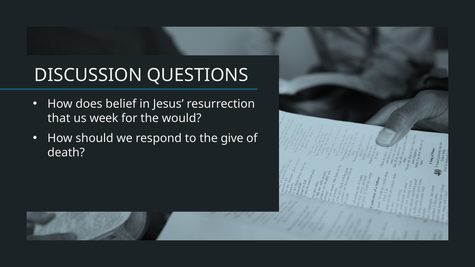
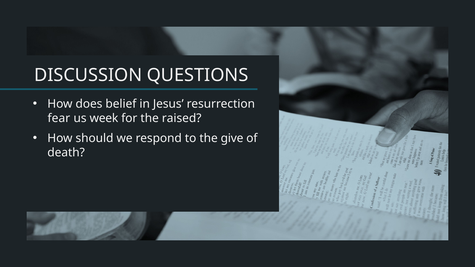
that: that -> fear
would: would -> raised
